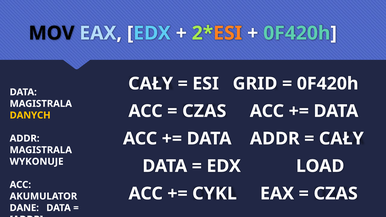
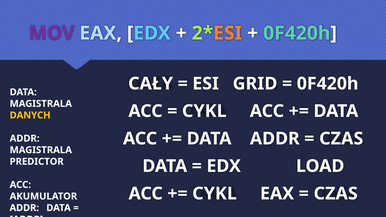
MOV colour: black -> purple
CZAS at (204, 111): CZAS -> CYKL
CAŁY at (341, 139): CAŁY -> CZAS
WYKONUJE: WYKONUJE -> PREDICTOR
DANE at (24, 208): DANE -> ADDR
